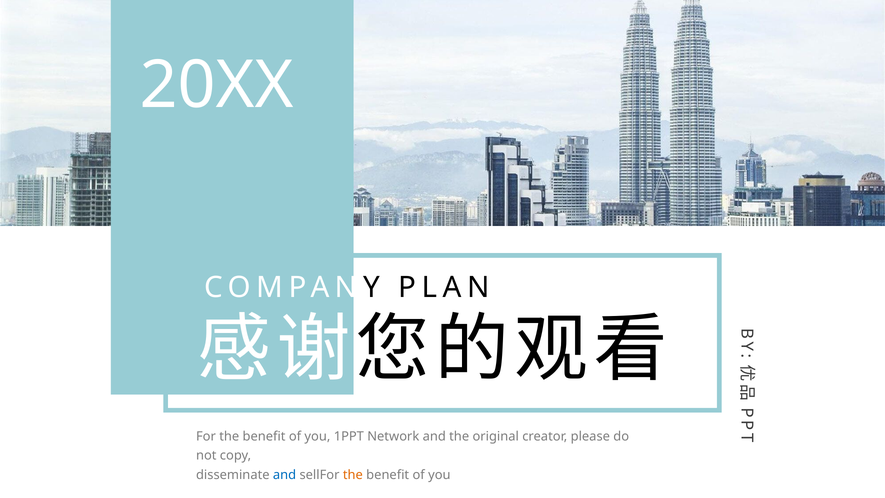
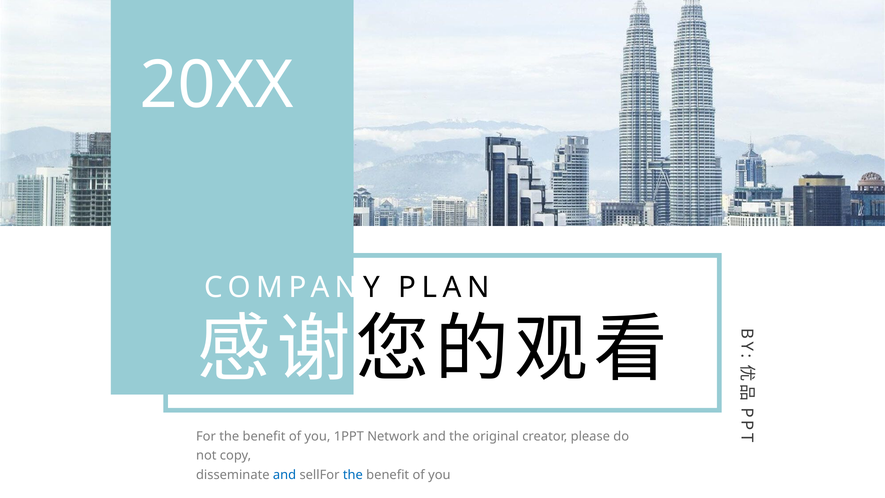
the at (353, 475) colour: orange -> blue
